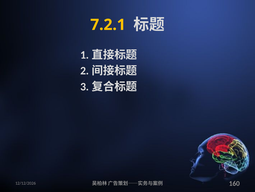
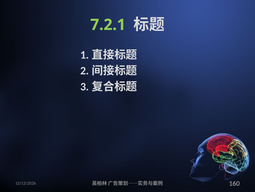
7.2.1 colour: yellow -> light green
